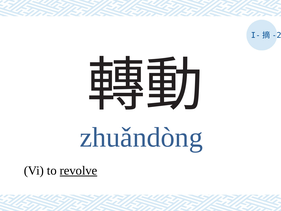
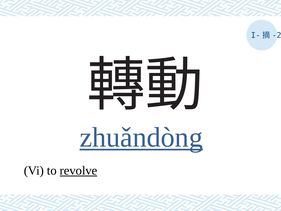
zhuǎndòng underline: none -> present
